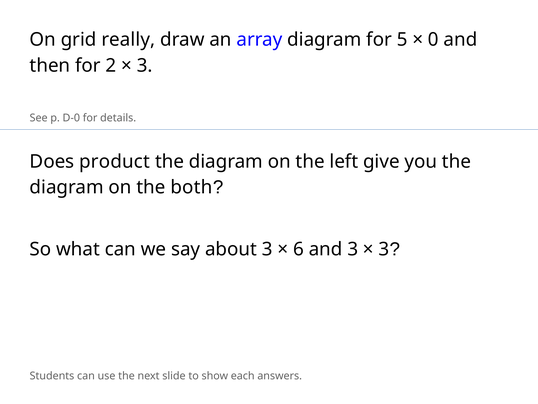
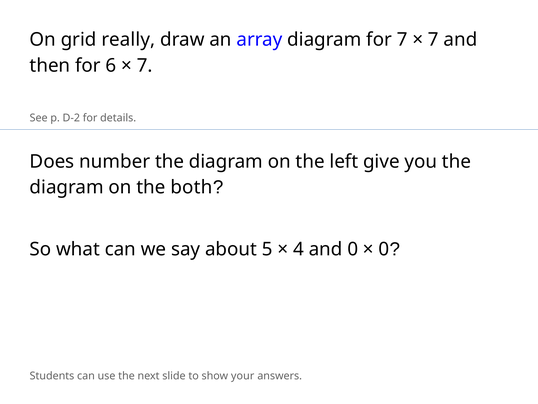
for 5: 5 -> 7
0 at (433, 40): 0 -> 7
2: 2 -> 6
3 at (145, 65): 3 -> 7
D-0: D-0 -> D-2
product: product -> number
about 3: 3 -> 5
6: 6 -> 4
and 3: 3 -> 0
3 at (384, 249): 3 -> 0
each: each -> your
